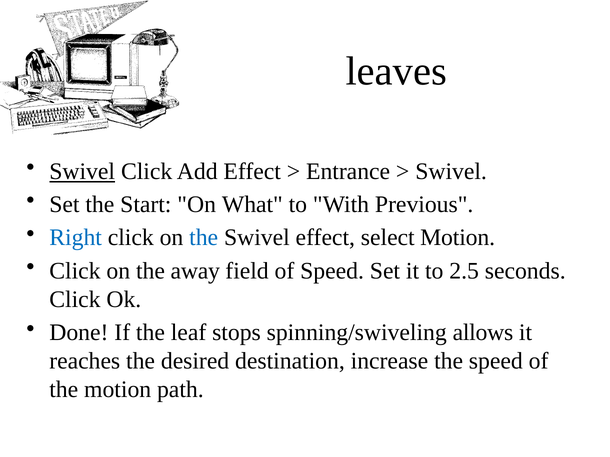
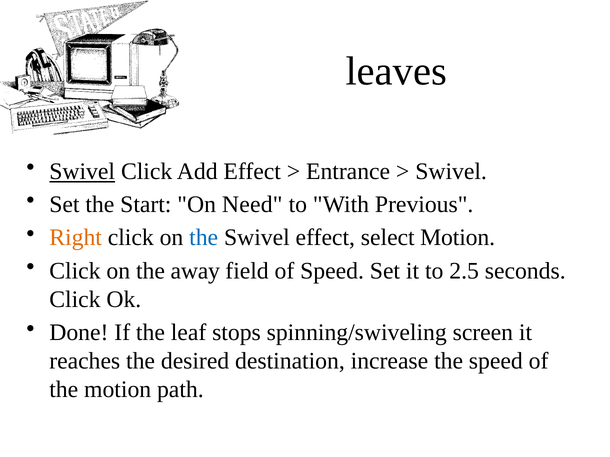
What: What -> Need
Right colour: blue -> orange
allows: allows -> screen
